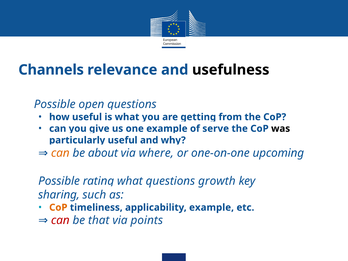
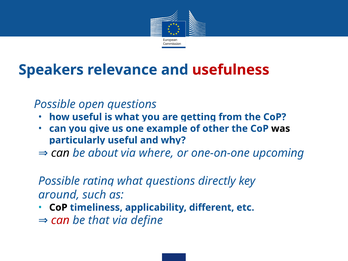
Channels: Channels -> Speakers
usefulness colour: black -> red
serve: serve -> other
can at (60, 153) colour: orange -> black
growth: growth -> directly
sharing: sharing -> around
CoP at (58, 207) colour: orange -> black
applicability example: example -> different
points: points -> define
